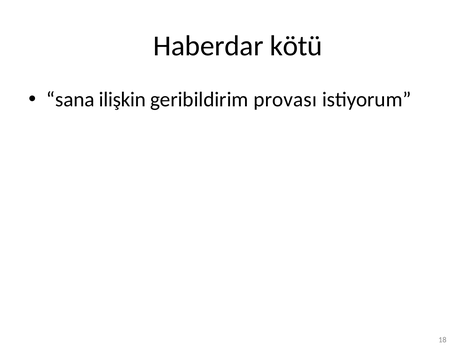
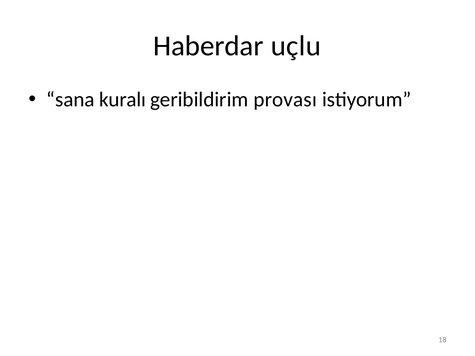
kötü: kötü -> uçlu
ilişkin: ilişkin -> kuralı
